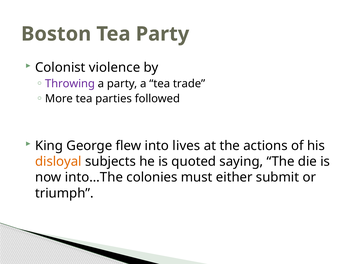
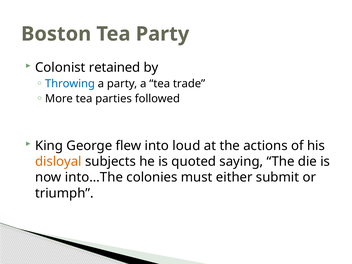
violence: violence -> retained
Throwing colour: purple -> blue
lives: lives -> loud
